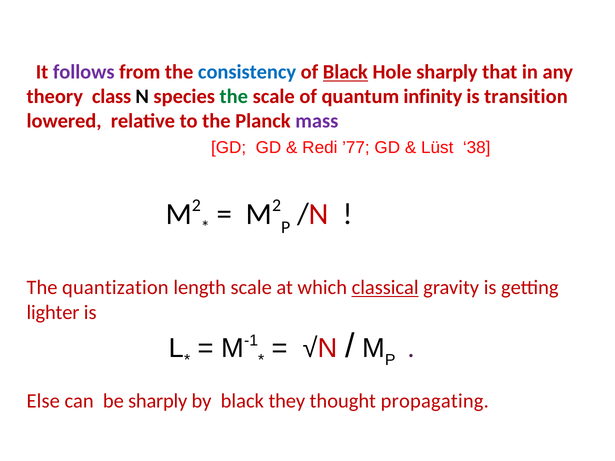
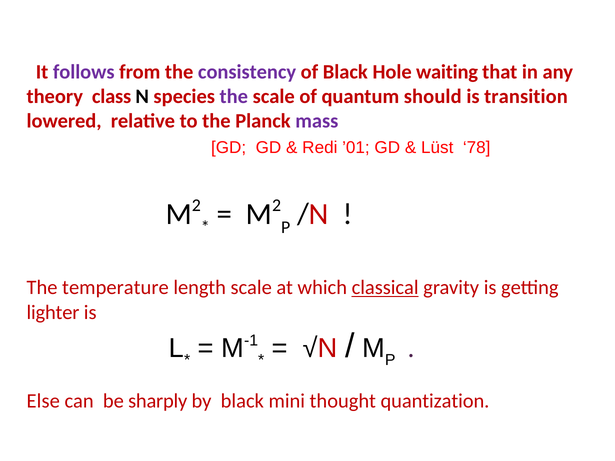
consistency colour: blue -> purple
Black at (345, 72) underline: present -> none
Hole sharply: sharply -> waiting
the at (234, 97) colour: green -> purple
infinity: infinity -> should
’77: ’77 -> ’01
38: 38 -> 78
quantization: quantization -> temperature
they: they -> mini
propagating: propagating -> quantization
